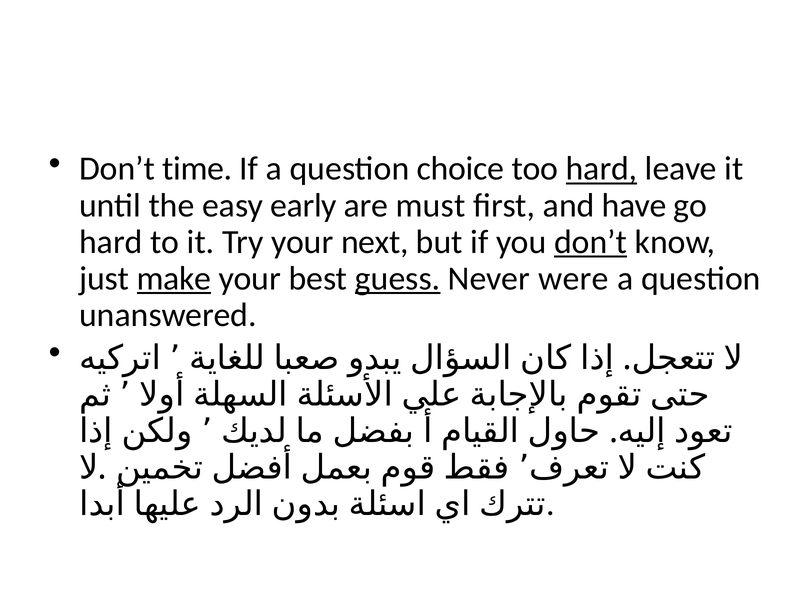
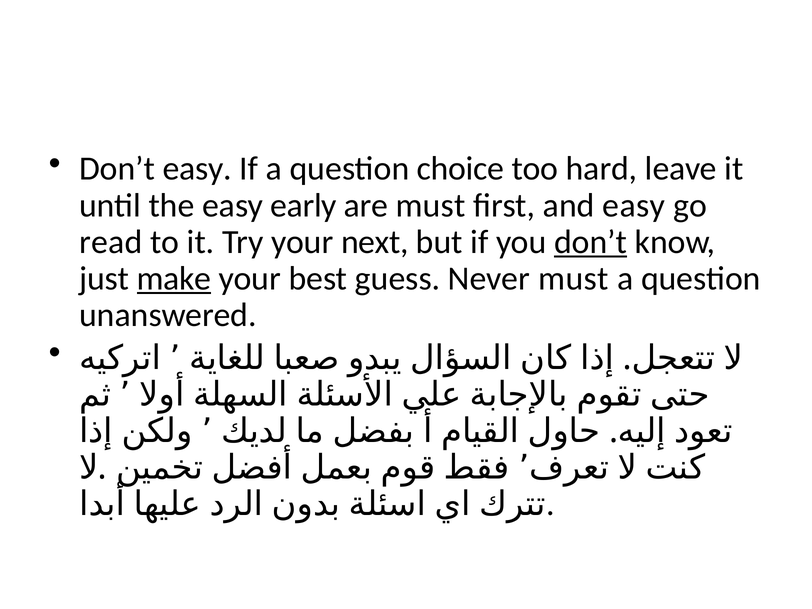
Don’t time: time -> easy
hard at (602, 169) underline: present -> none
and have: have -> easy
hard at (111, 242): hard -> read
guess underline: present -> none
Never were: were -> must
